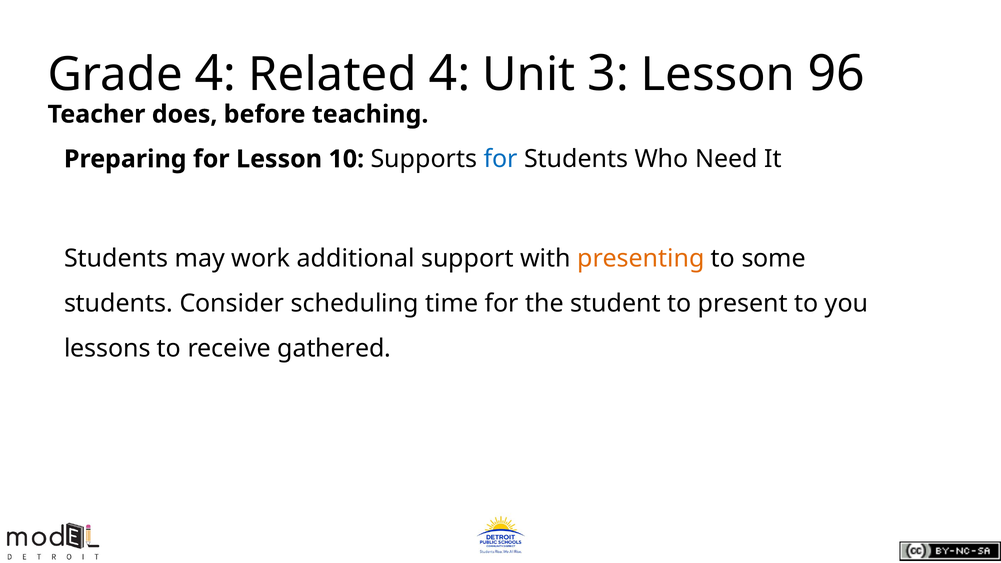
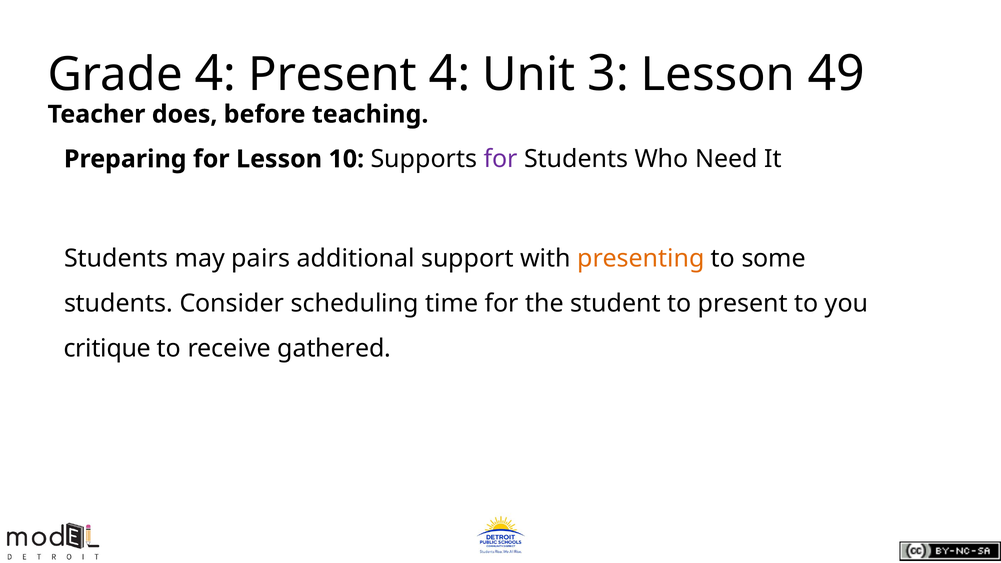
4 Related: Related -> Present
96: 96 -> 49
for at (501, 159) colour: blue -> purple
work: work -> pairs
lessons: lessons -> critique
